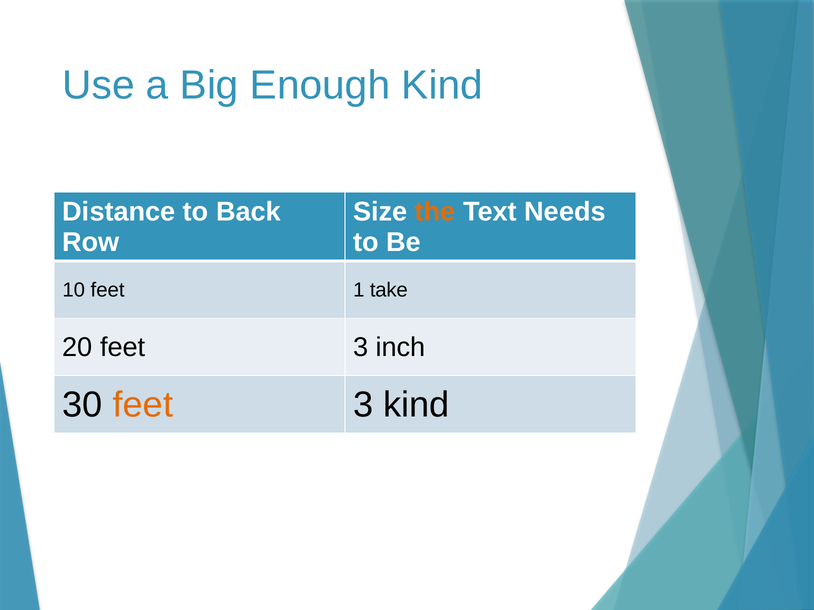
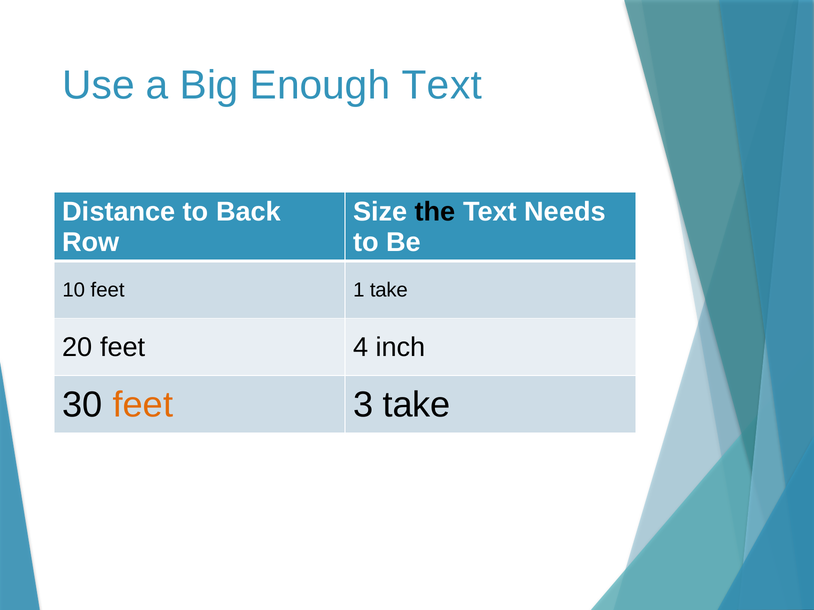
Enough Kind: Kind -> Text
the colour: orange -> black
20 feet 3: 3 -> 4
3 kind: kind -> take
